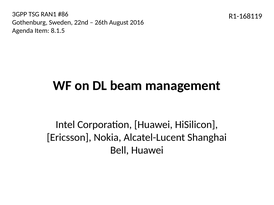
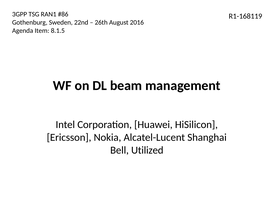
Bell Huawei: Huawei -> Utilized
